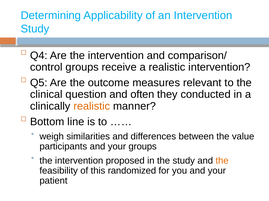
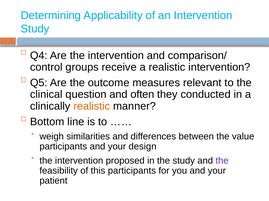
your groups: groups -> design
the at (222, 161) colour: orange -> purple
this randomized: randomized -> participants
